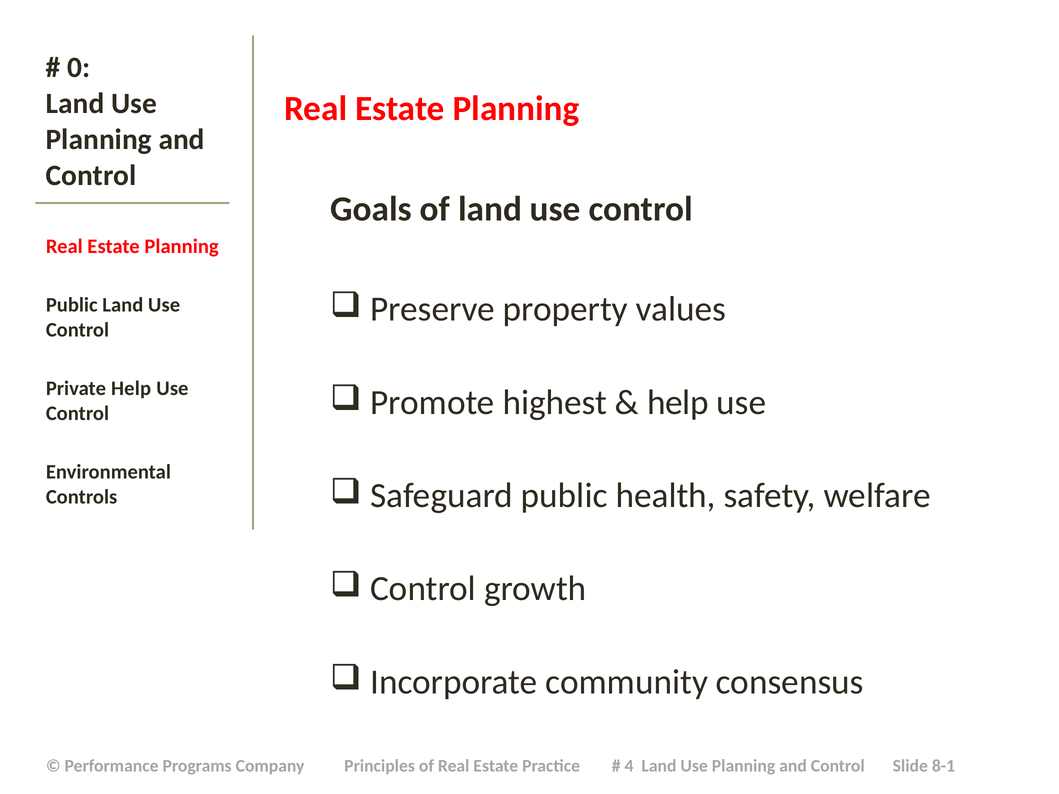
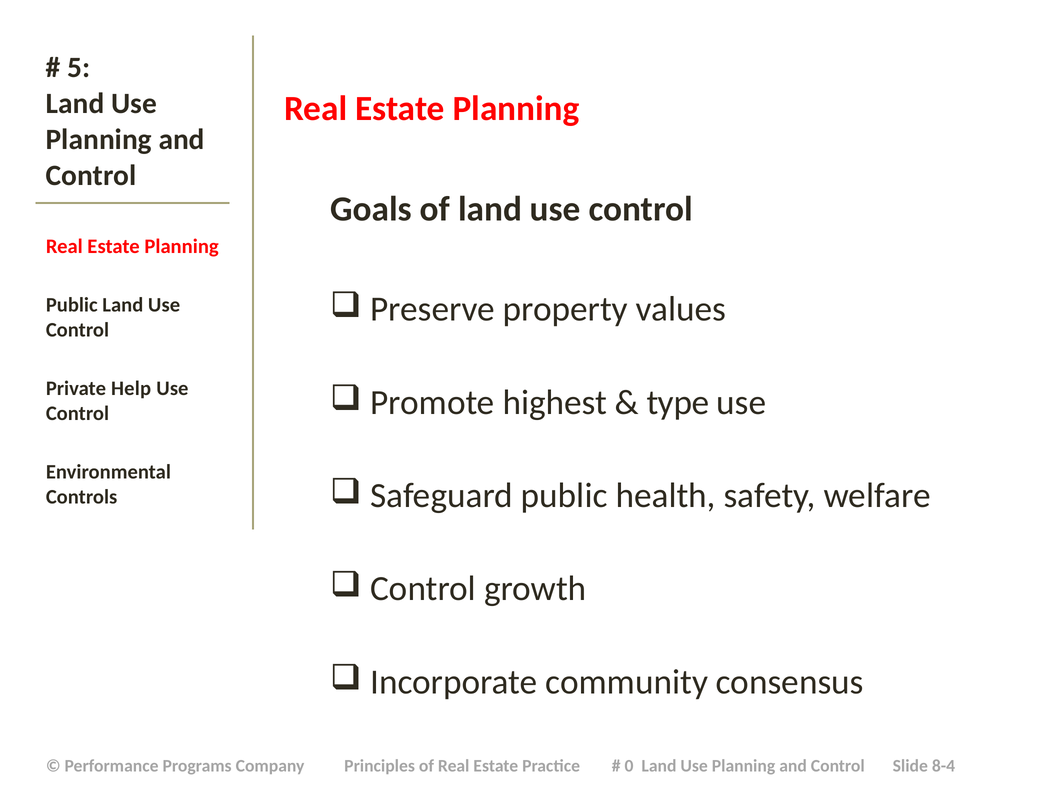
0: 0 -> 5
help at (678, 403): help -> type
4: 4 -> 0
8-1: 8-1 -> 8-4
